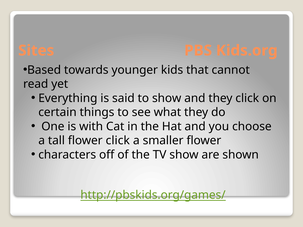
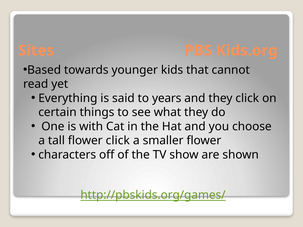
to show: show -> years
